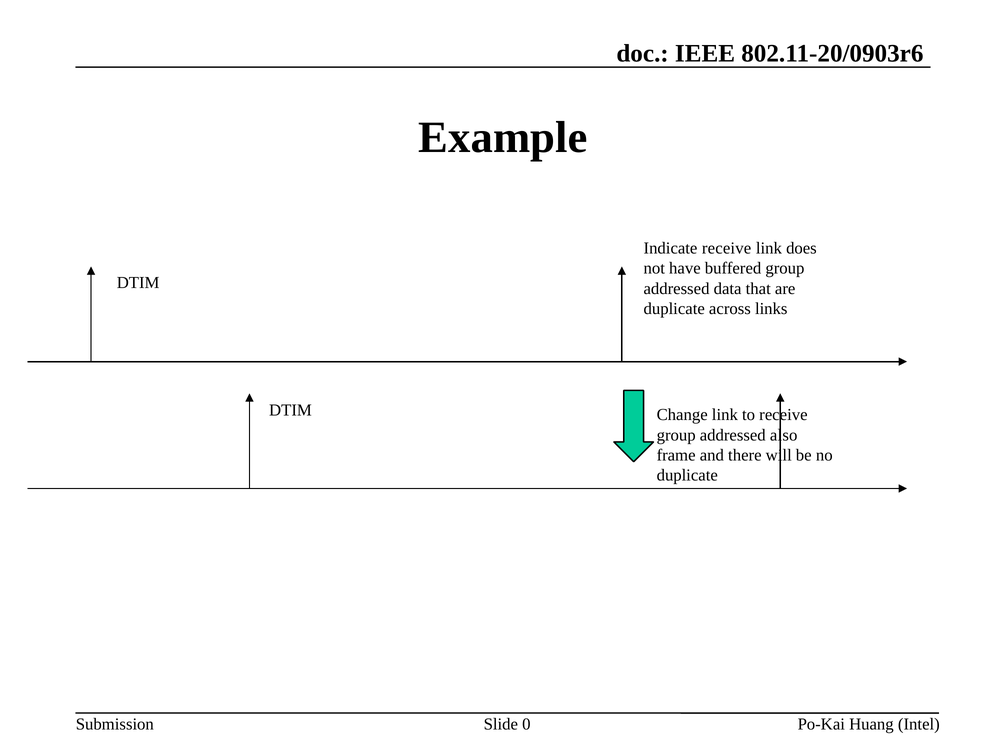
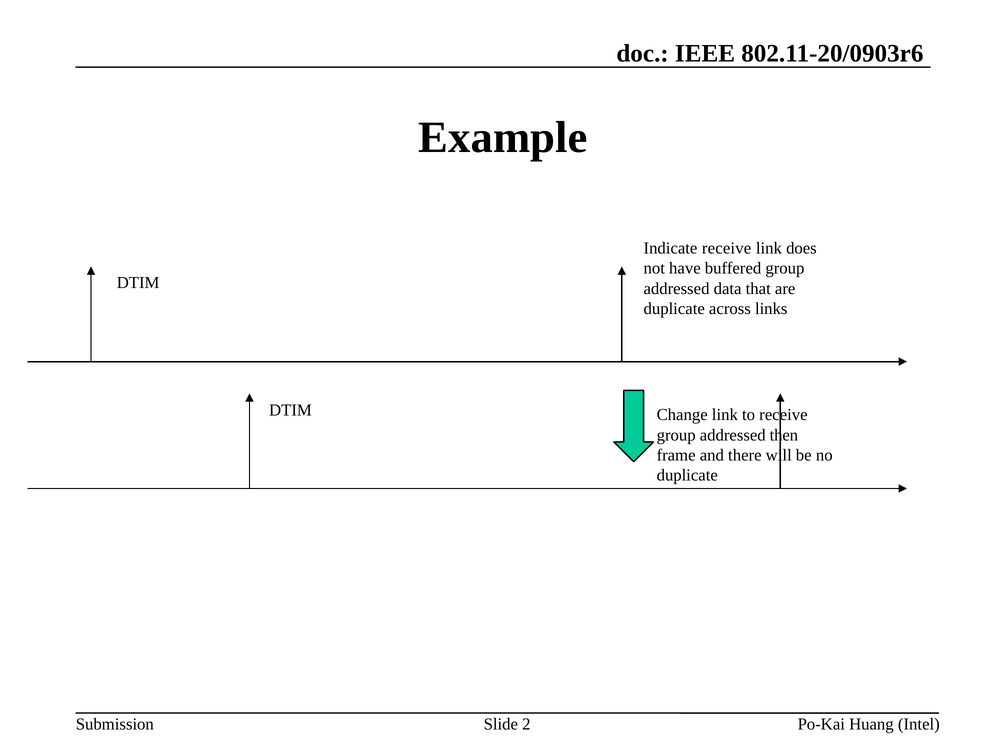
also: also -> then
0: 0 -> 2
